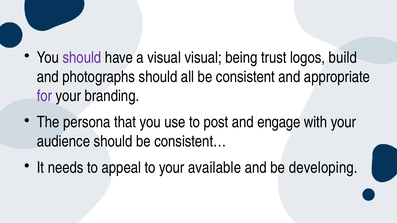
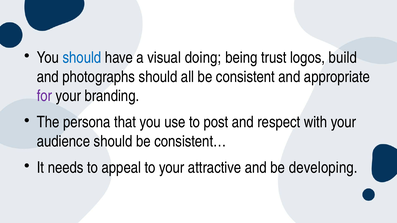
should at (82, 58) colour: purple -> blue
visual visual: visual -> doing
engage: engage -> respect
available: available -> attractive
